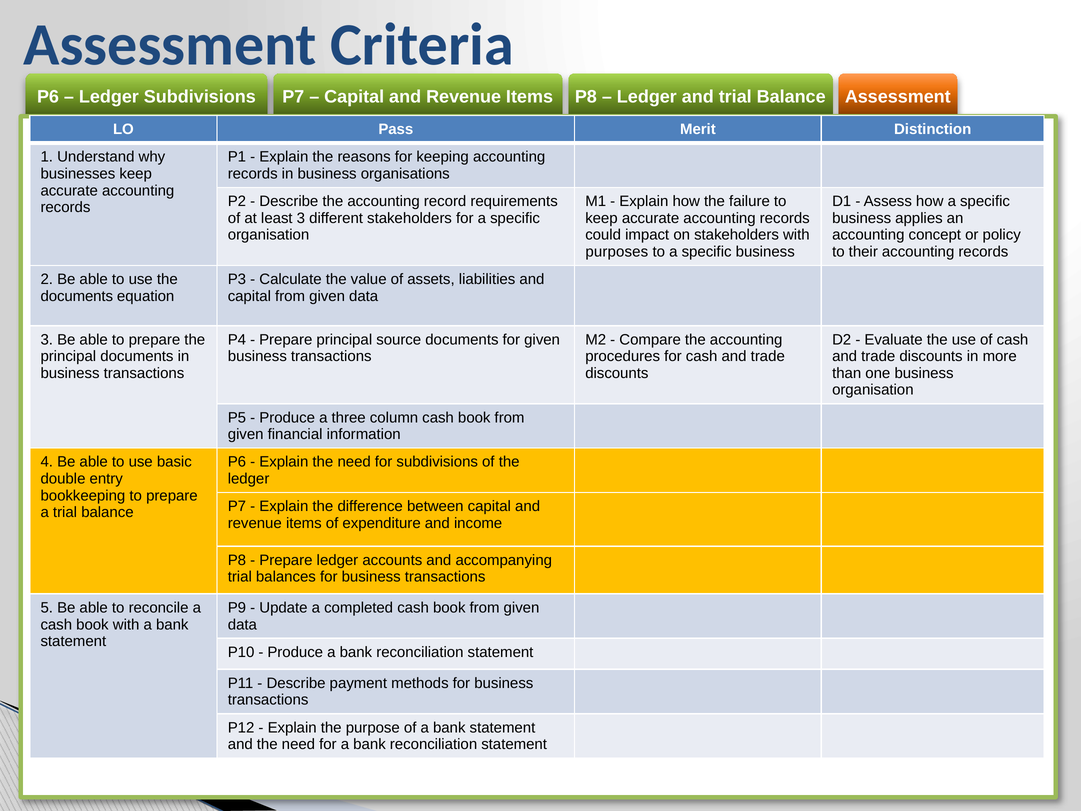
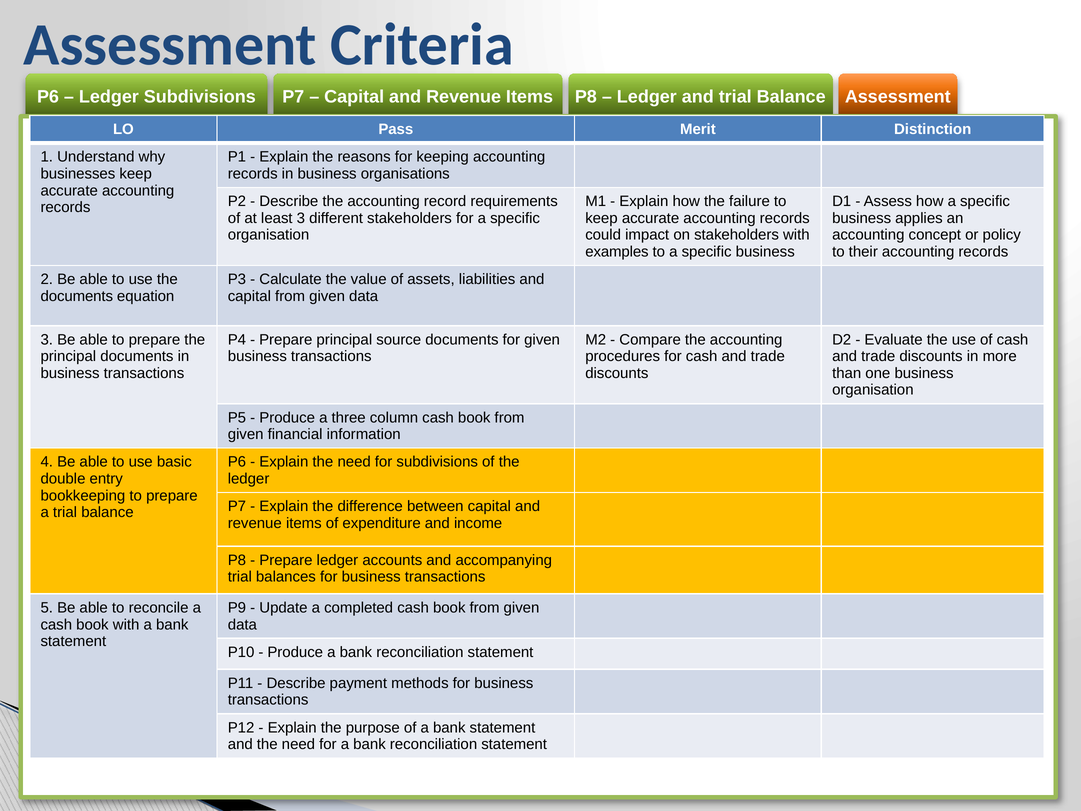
purposes: purposes -> examples
